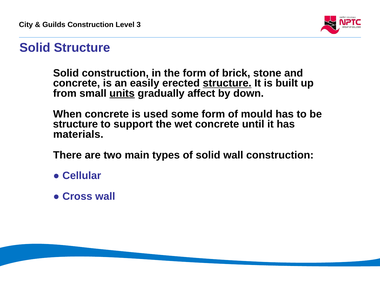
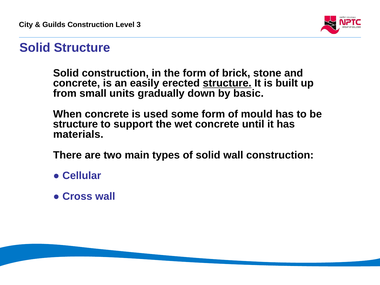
units underline: present -> none
affect: affect -> down
down: down -> basic
